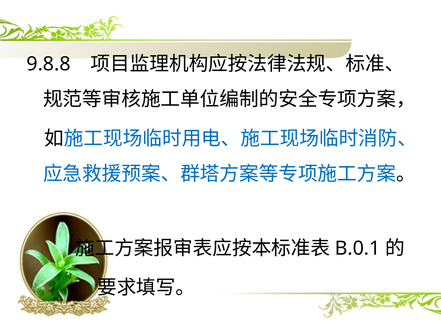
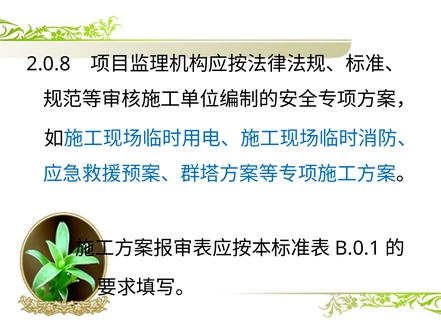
9.8.8: 9.8.8 -> 2.0.8
